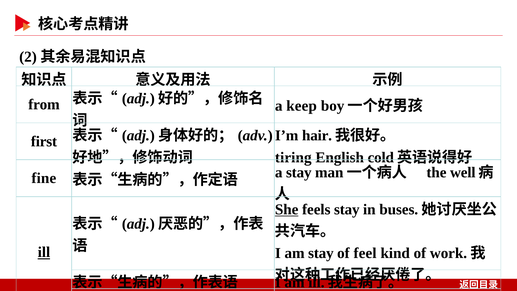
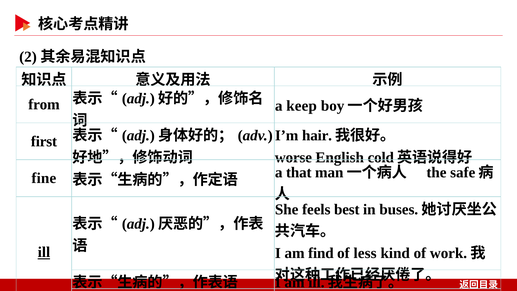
tiring: tiring -> worse
a stay: stay -> that
well: well -> safe
She underline: present -> none
feels stay: stay -> best
am stay: stay -> find
feel: feel -> less
